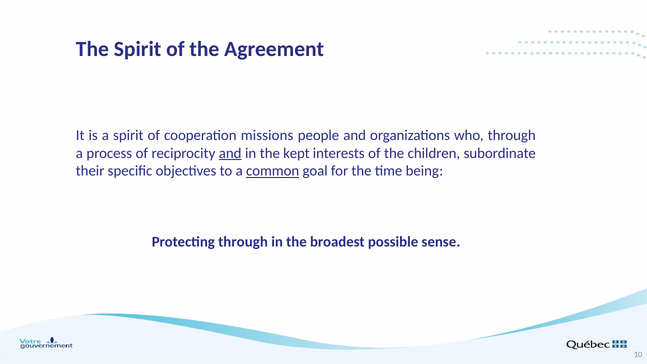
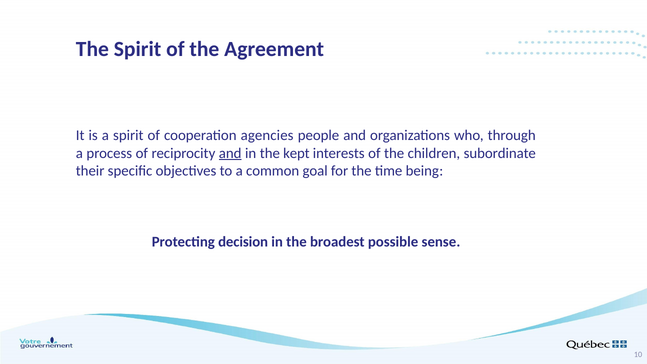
missions: missions -> agencies
common underline: present -> none
Protecting through: through -> decision
